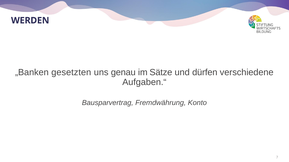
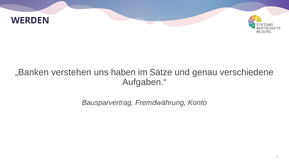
gesetzten: gesetzten -> verstehen
genau: genau -> haben
dürfen: dürfen -> genau
